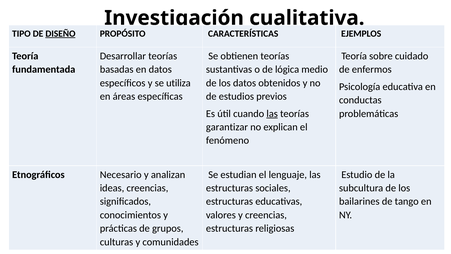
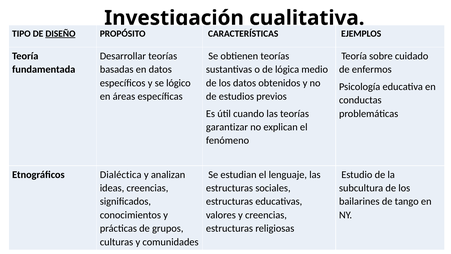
utiliza: utiliza -> lógico
las at (272, 113) underline: present -> none
Necesario: Necesario -> Dialéctica
